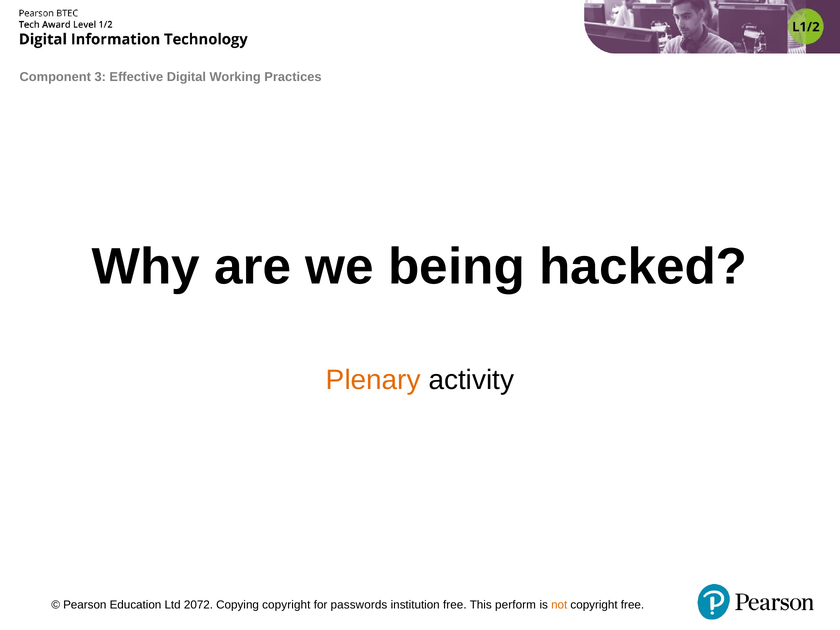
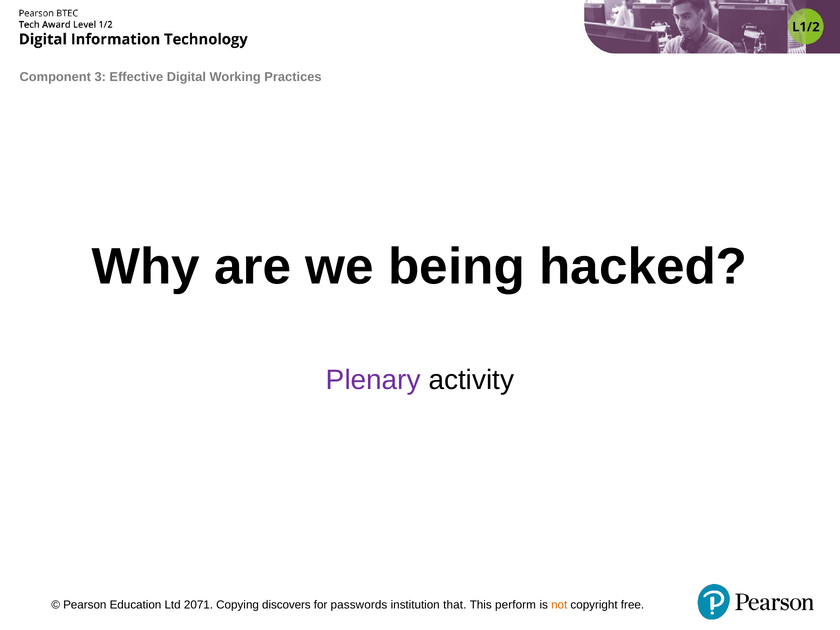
Plenary colour: orange -> purple
2072: 2072 -> 2071
Copying copyright: copyright -> discovers
institution free: free -> that
